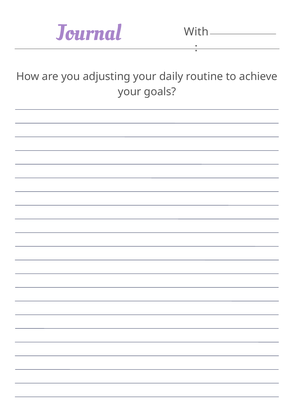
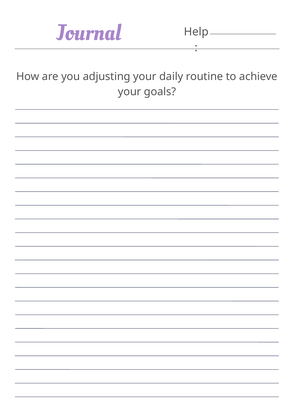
With: With -> Help
